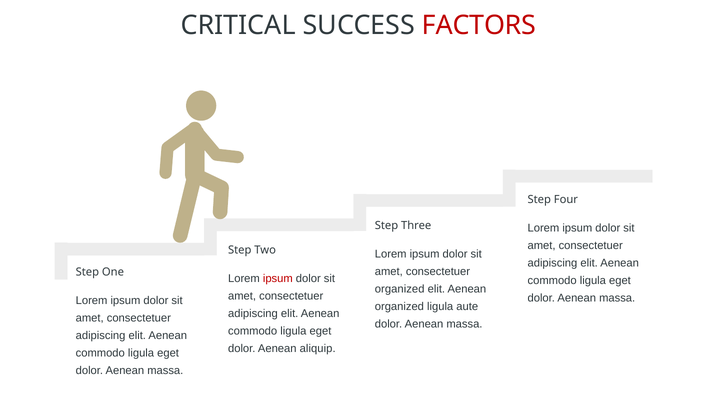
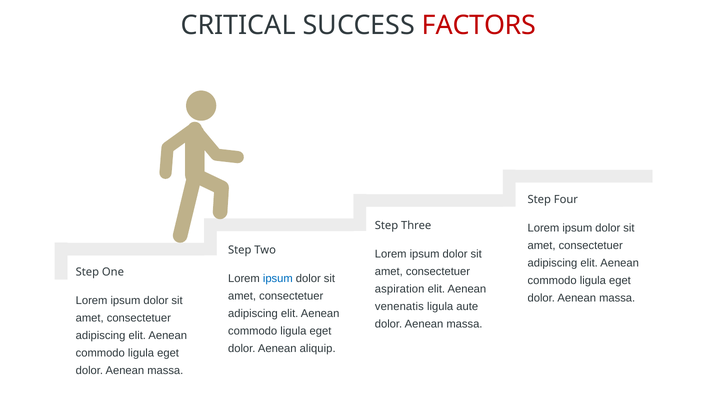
ipsum at (278, 278) colour: red -> blue
organized at (400, 289): organized -> aspiration
organized at (399, 306): organized -> venenatis
